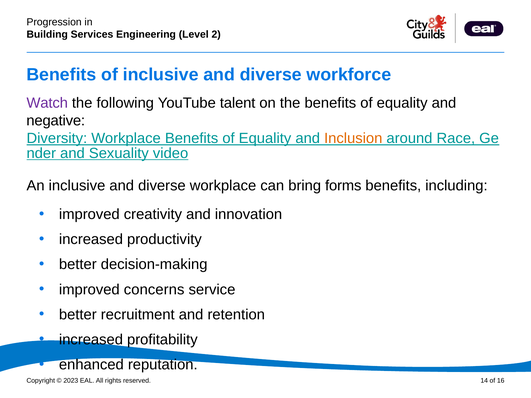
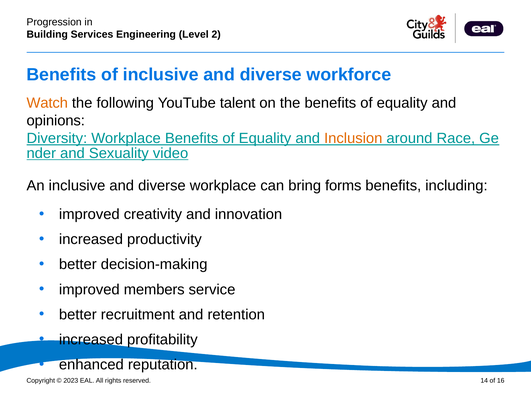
Watch colour: purple -> orange
negative: negative -> opinions
concerns: concerns -> members
